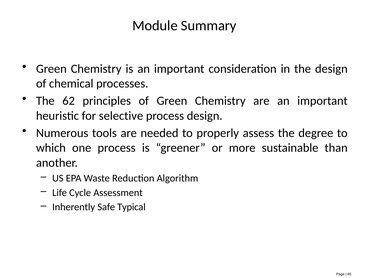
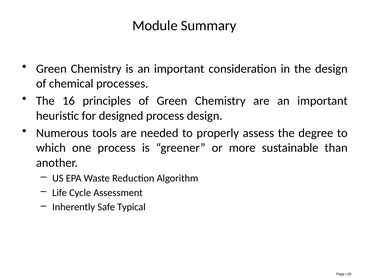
62: 62 -> 16
selective: selective -> designed
